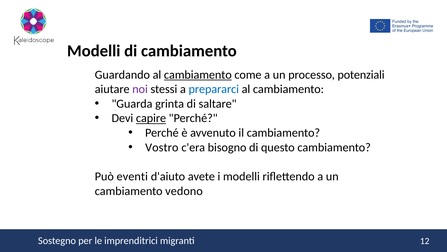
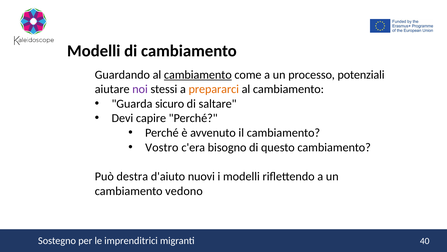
prepararci colour: blue -> orange
grinta: grinta -> sicuro
capire underline: present -> none
eventi: eventi -> destra
avete: avete -> nuovi
12: 12 -> 40
